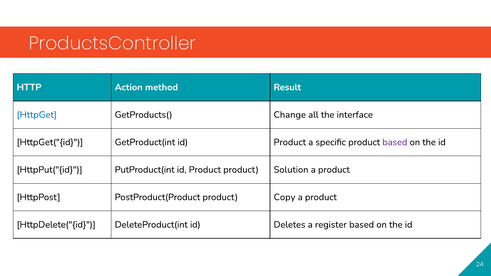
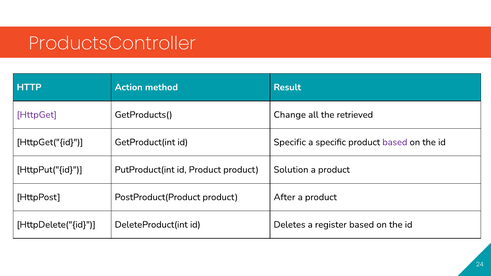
HttpGet colour: blue -> purple
interface: interface -> retrieved
GetProduct(int id Product: Product -> Specific
Copy: Copy -> After
